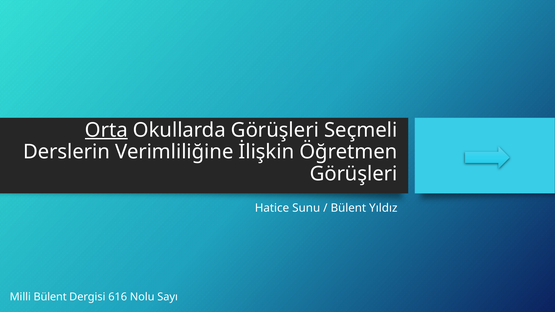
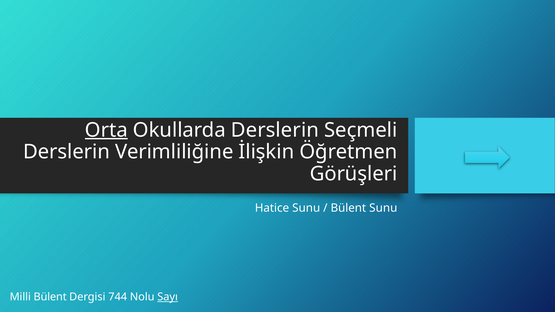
Okullarda Görüşleri: Görüşleri -> Derslerin
Bülent Yıldız: Yıldız -> Sunu
616: 616 -> 744
Sayı underline: none -> present
